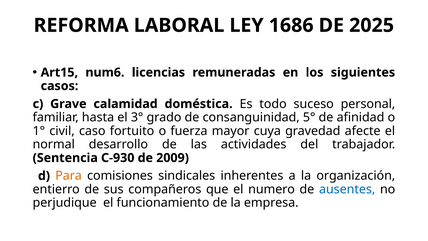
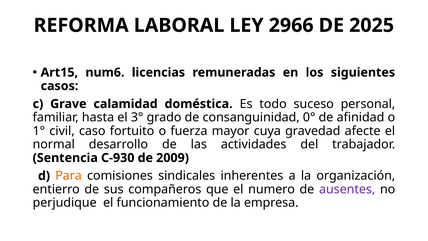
1686: 1686 -> 2966
5°: 5° -> 0°
ausentes colour: blue -> purple
